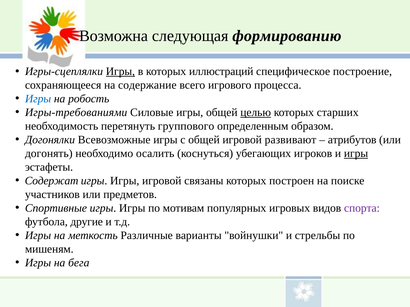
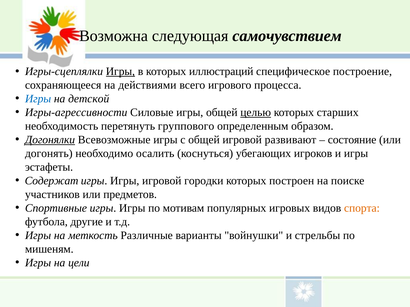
формированию: формированию -> самочувствием
содержание: содержание -> действиями
робость: робость -> детской
Игры-требованиями: Игры-требованиями -> Игры-агрессивности
Догонялки underline: none -> present
атрибутов: атрибутов -> состояние
игры at (356, 154) underline: present -> none
связаны: связаны -> городки
спорта colour: purple -> orange
бега: бега -> цели
